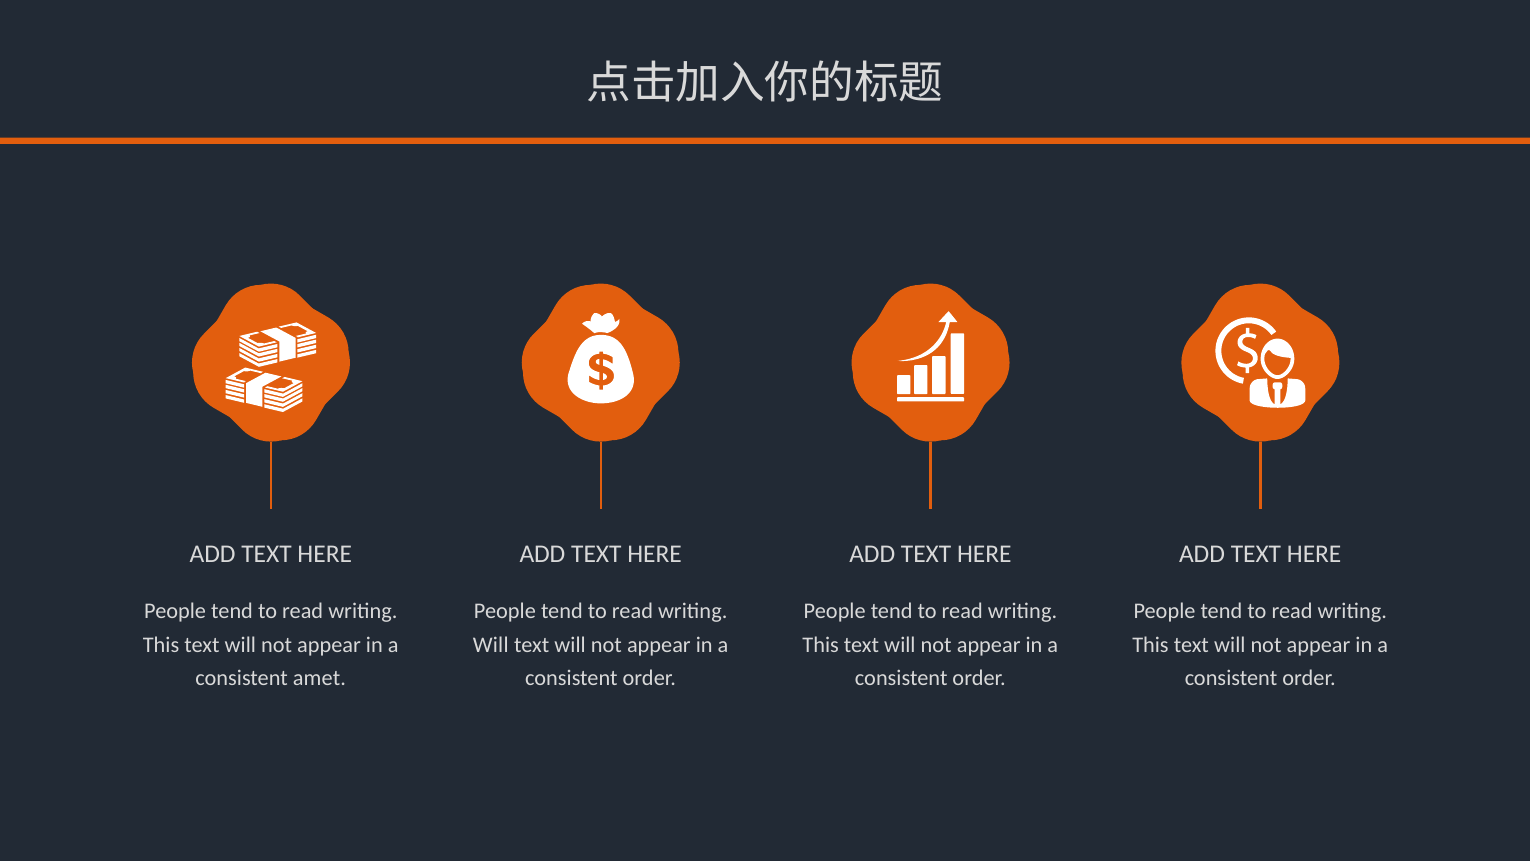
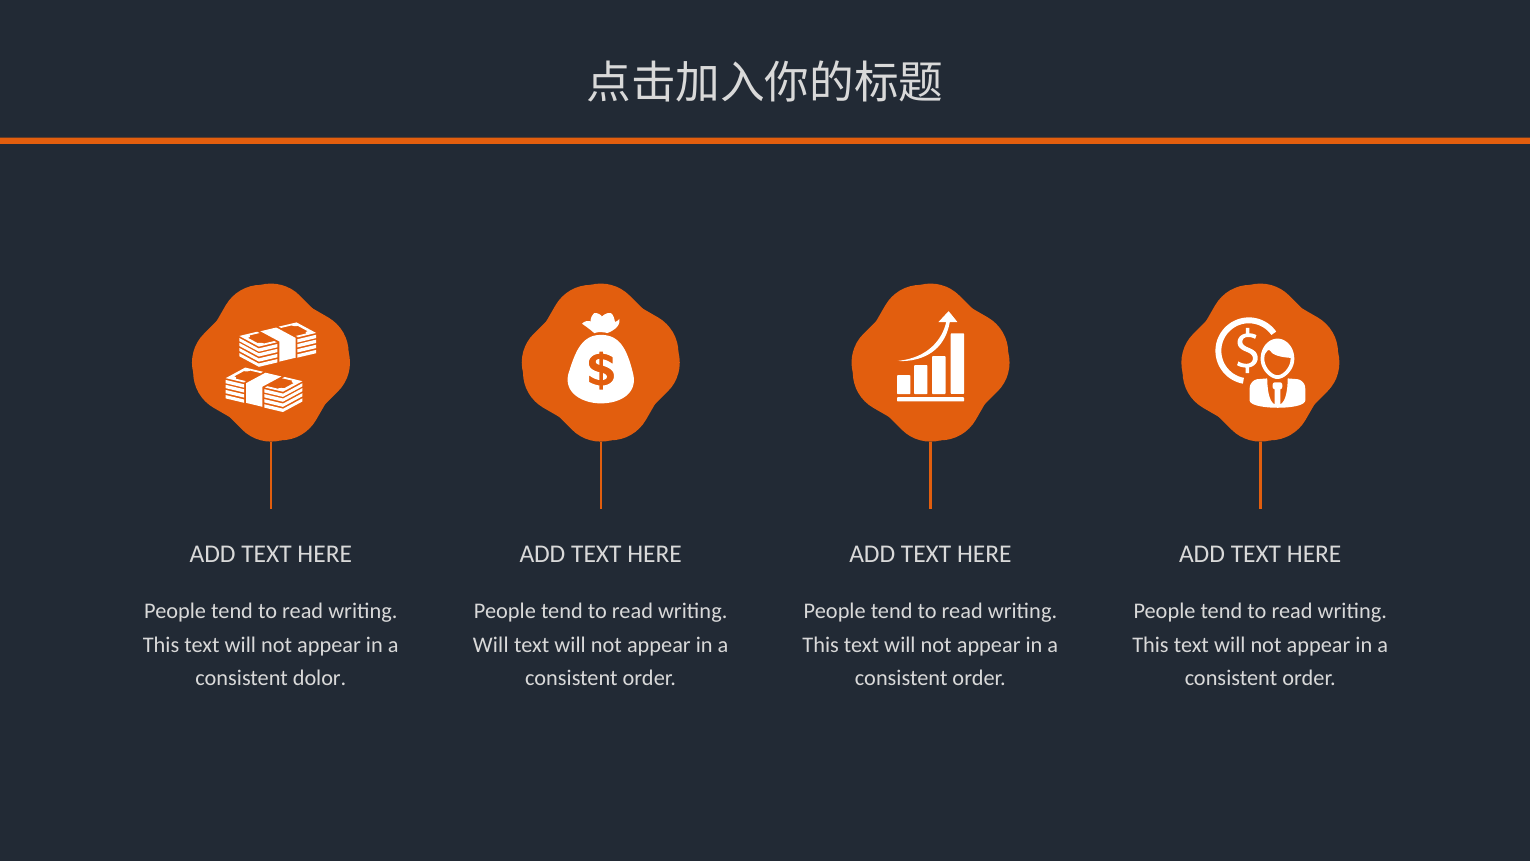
amet: amet -> dolor
